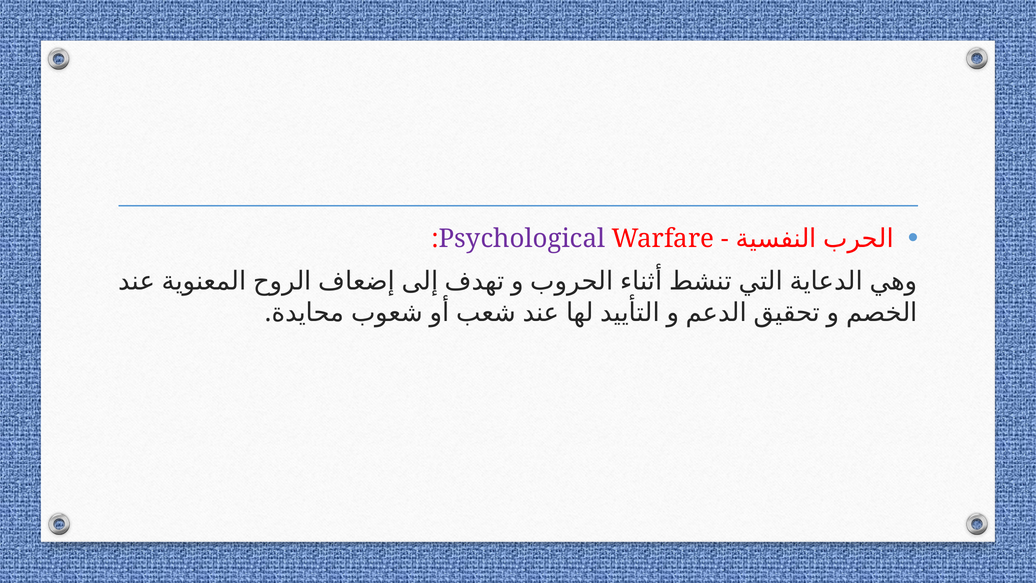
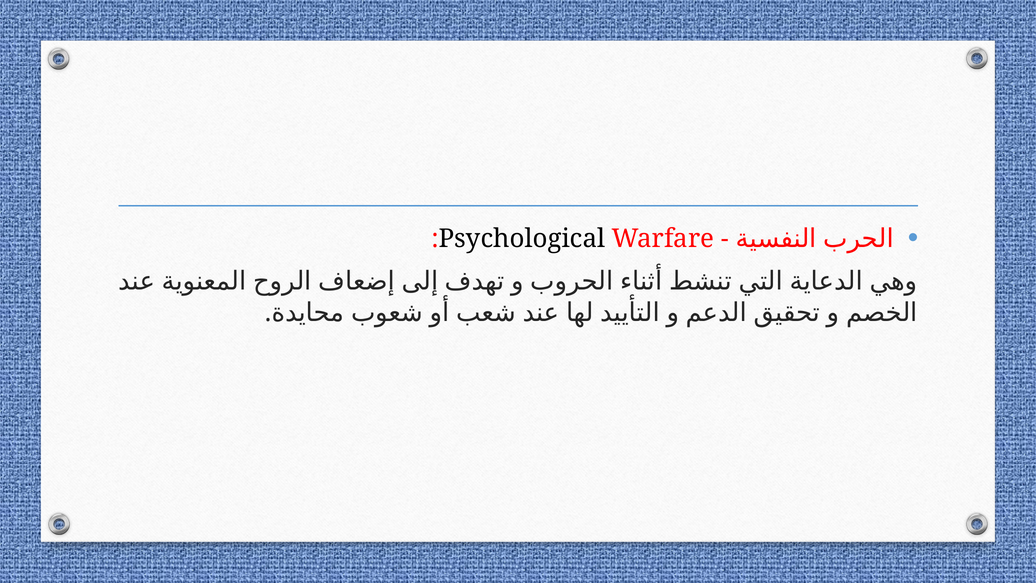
Psychological colour: purple -> black
